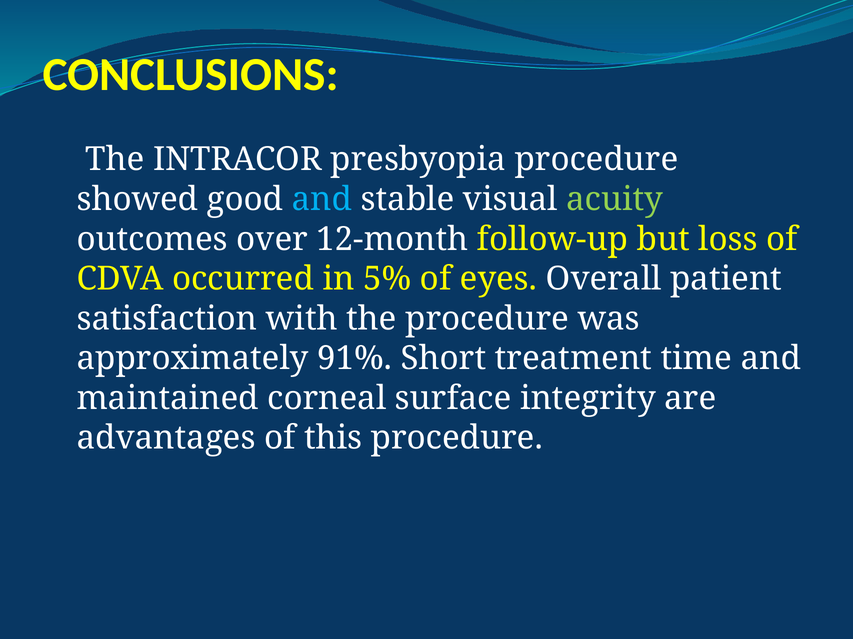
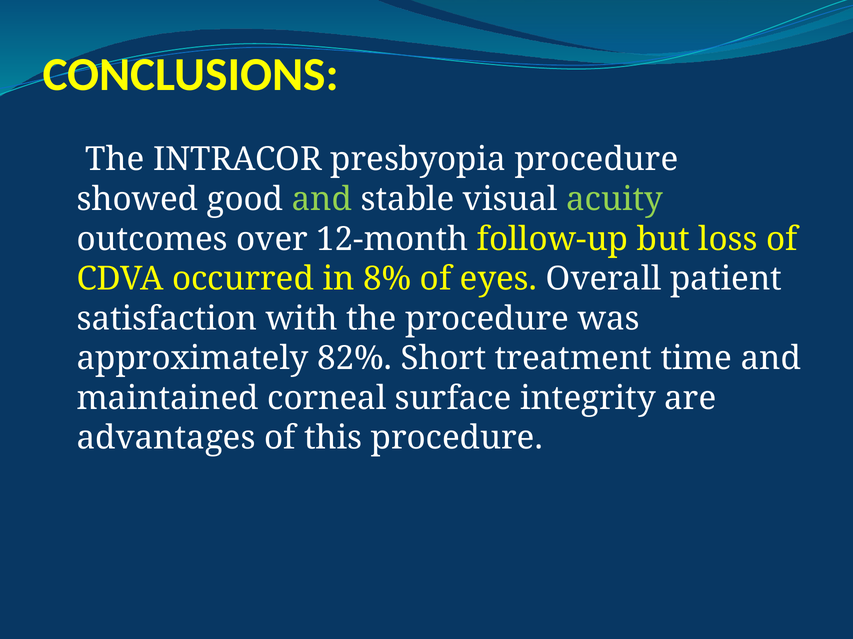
and at (322, 200) colour: light blue -> light green
5%: 5% -> 8%
91%: 91% -> 82%
